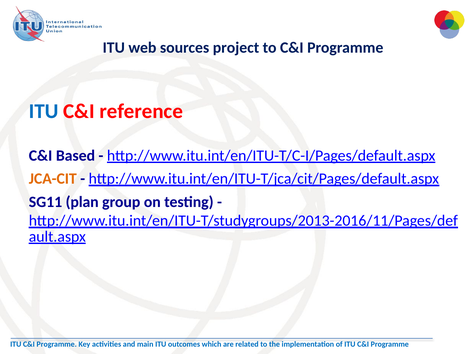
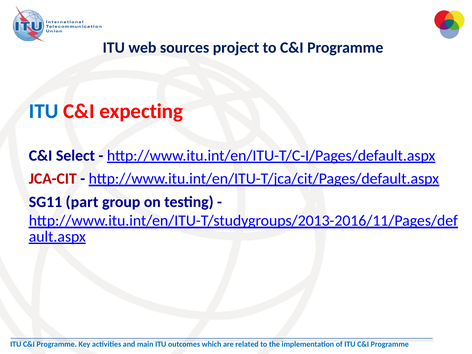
reference: reference -> expecting
Based: Based -> Select
JCA-CIT colour: orange -> red
plan: plan -> part
